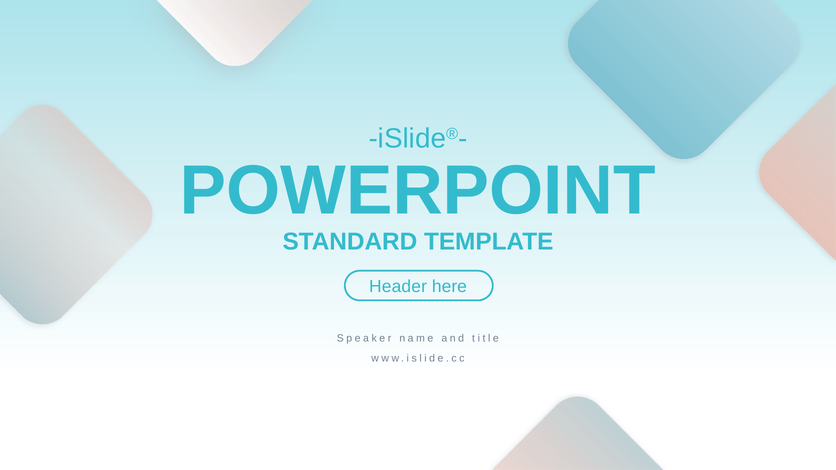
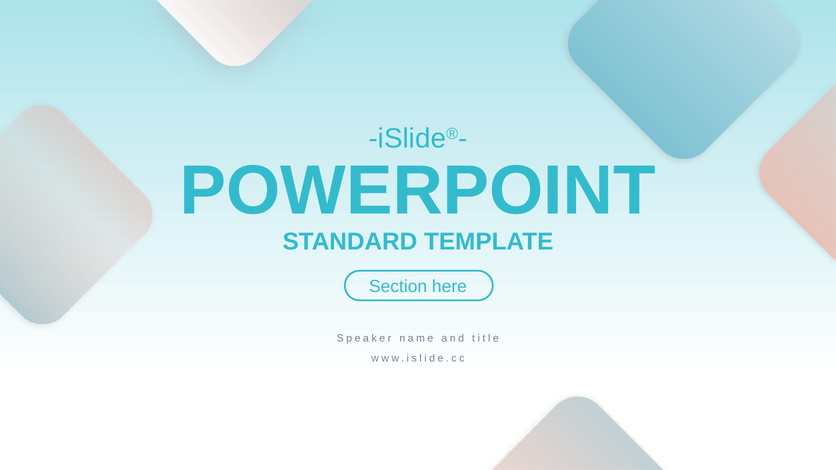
Header: Header -> Section
